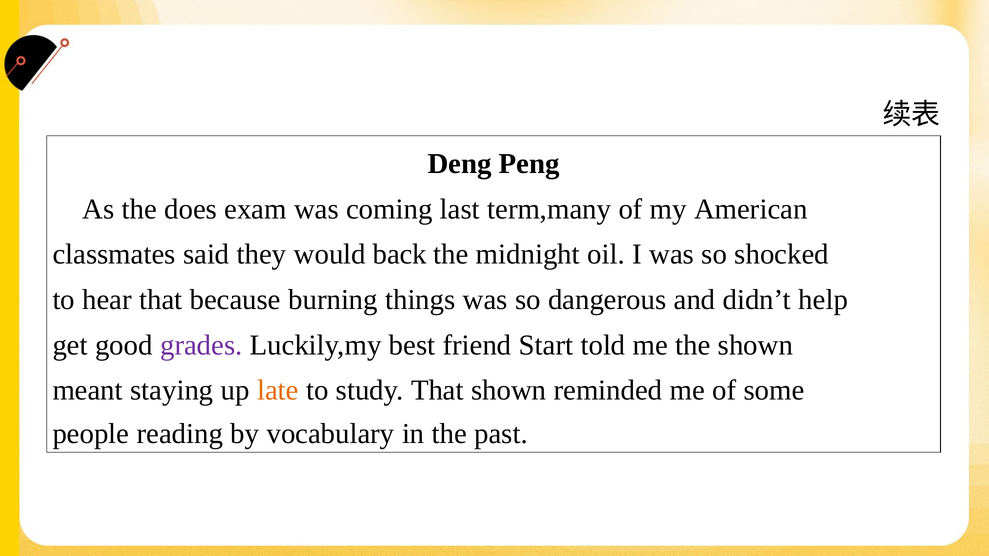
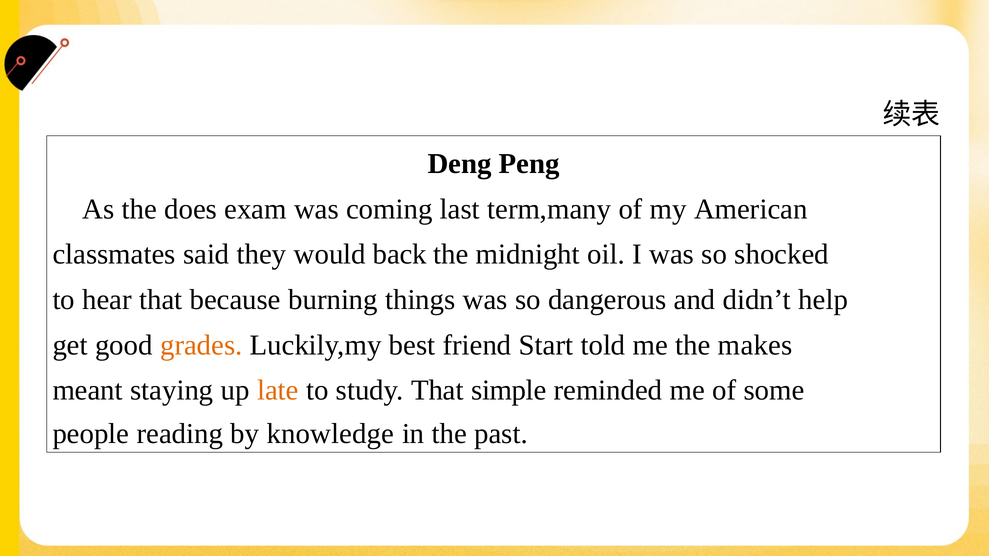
grades colour: purple -> orange
the shown: shown -> makes
That shown: shown -> simple
vocabulary: vocabulary -> knowledge
